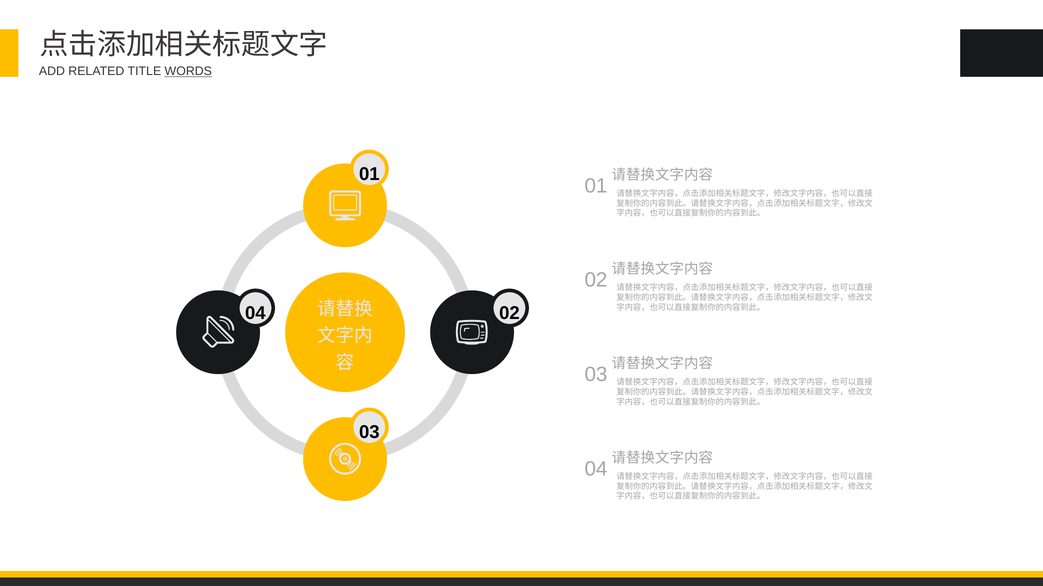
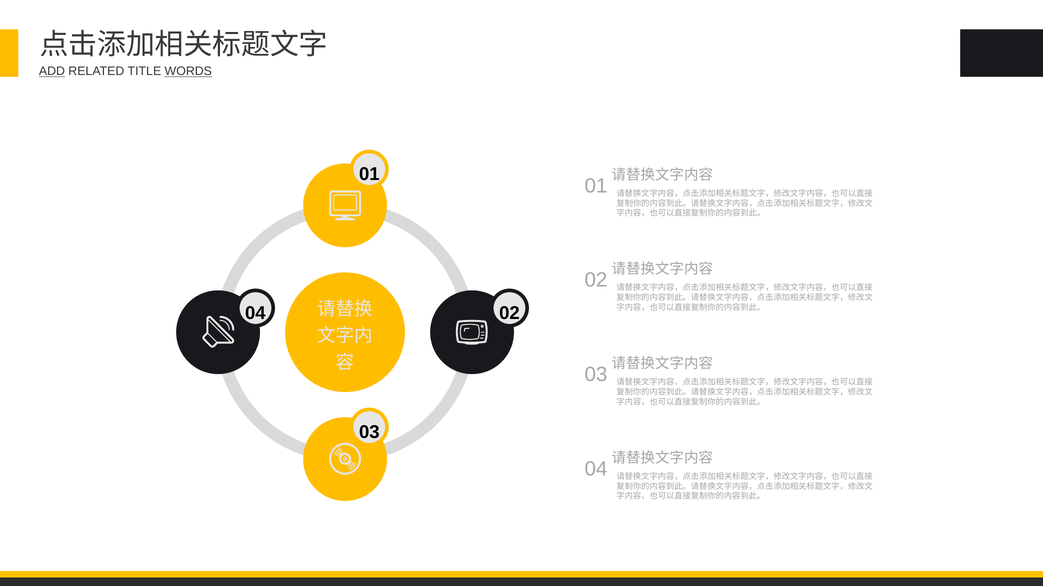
ADD underline: none -> present
